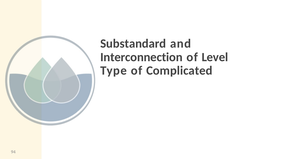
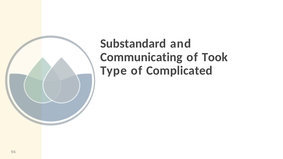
Interconnection: Interconnection -> Communicating
Level: Level -> Took
